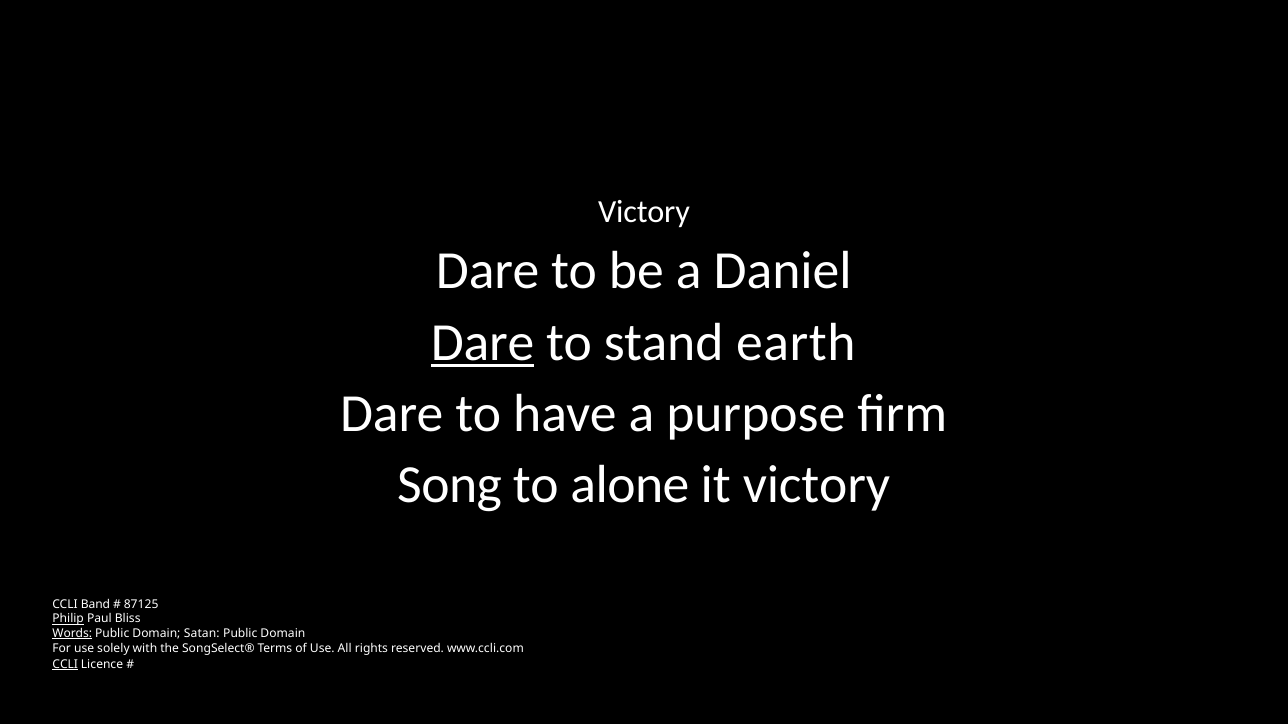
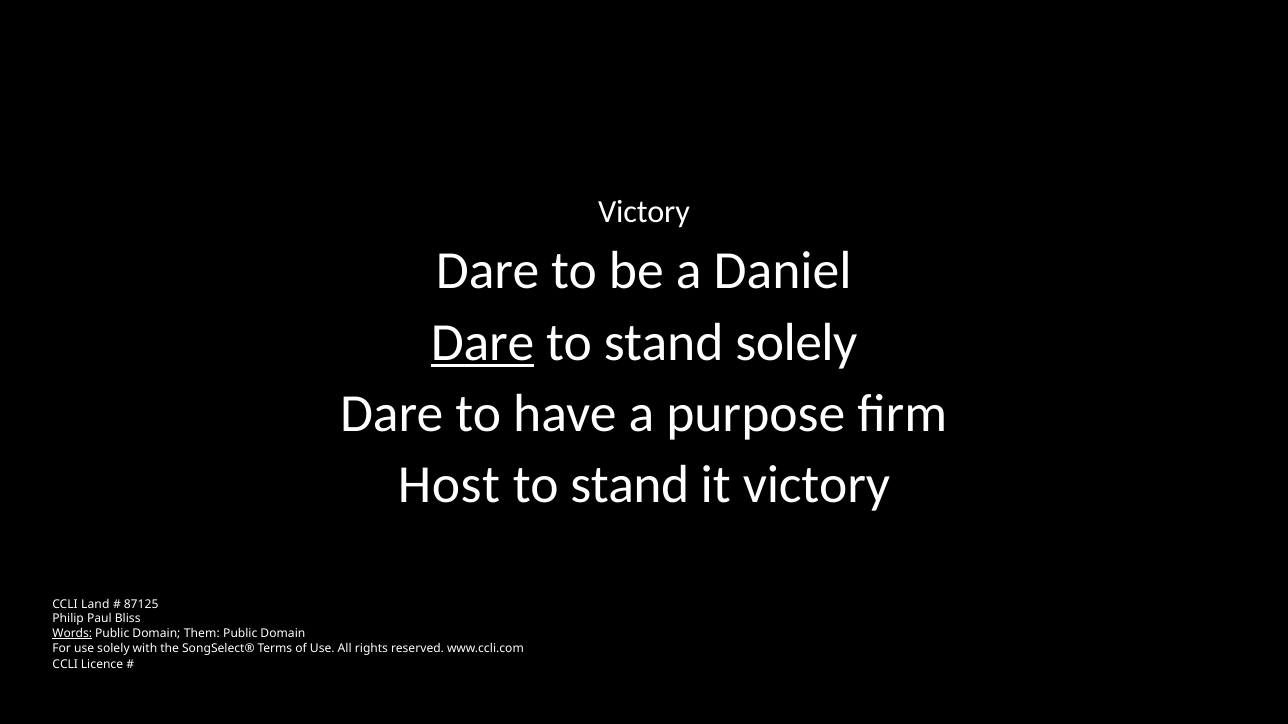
stand earth: earth -> solely
Song: Song -> Host
alone at (630, 486): alone -> stand
Band: Band -> Land
Philip underline: present -> none
Satan: Satan -> Them
CCLI at (65, 665) underline: present -> none
